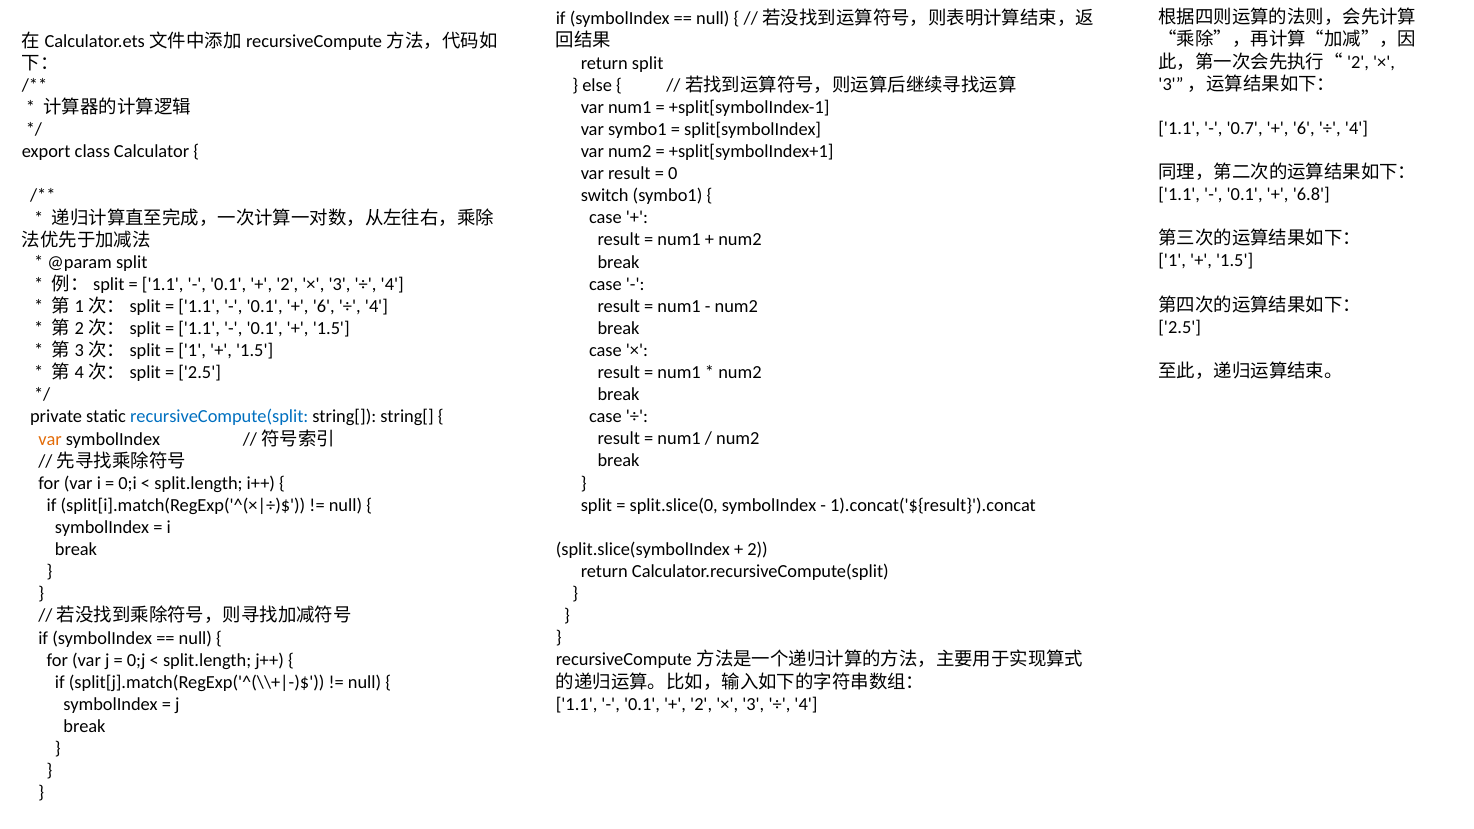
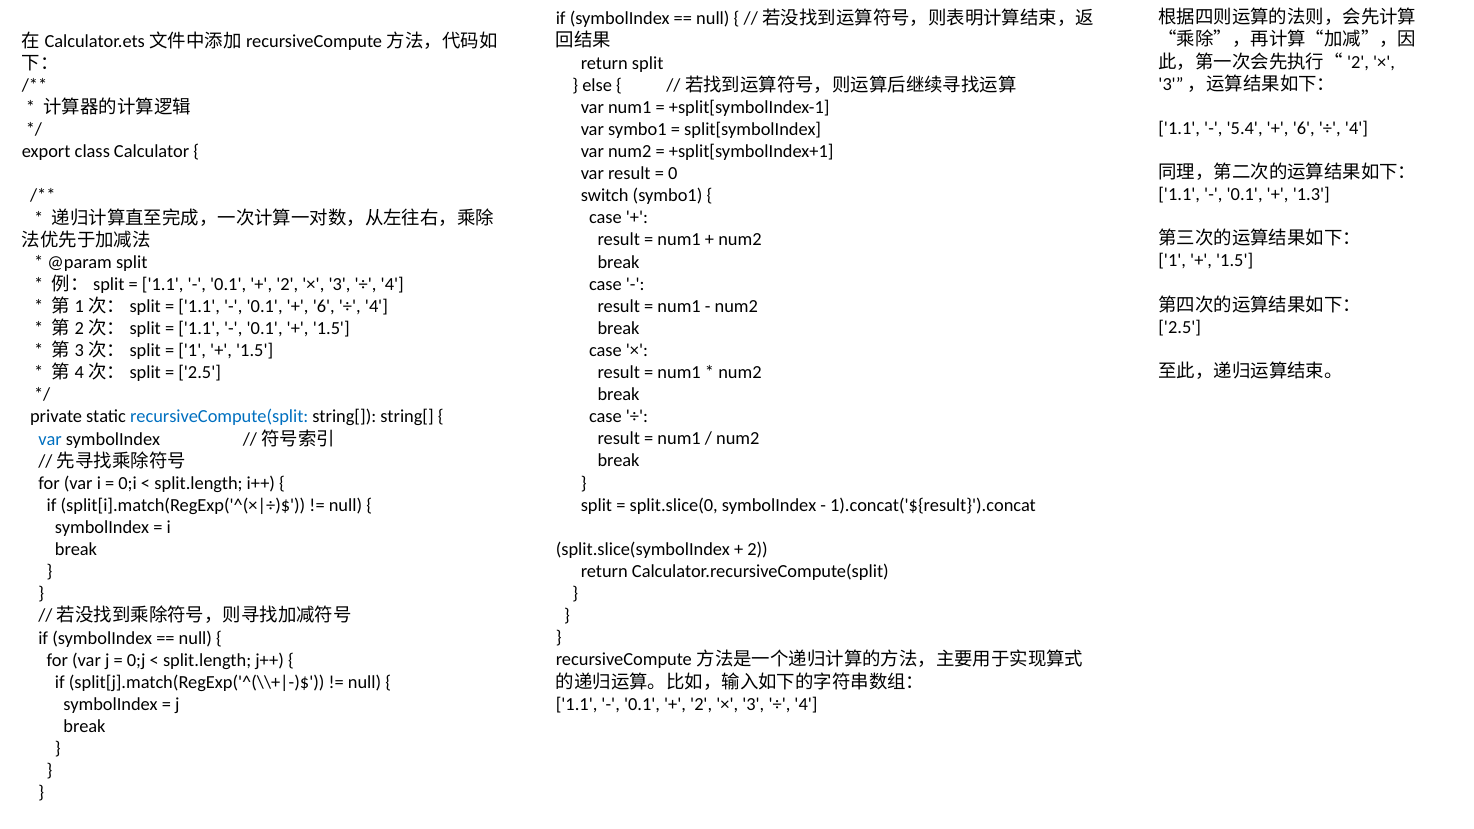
0.7: 0.7 -> 5.4
6.8: 6.8 -> 1.3
var at (50, 439) colour: orange -> blue
